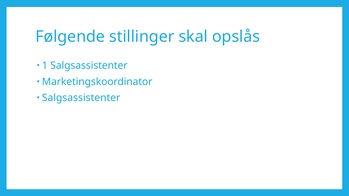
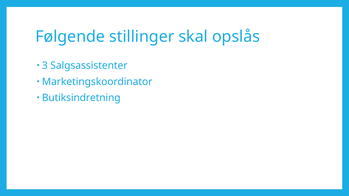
1: 1 -> 3
Salgsassistenter at (81, 98): Salgsassistenter -> Butiksindretning
